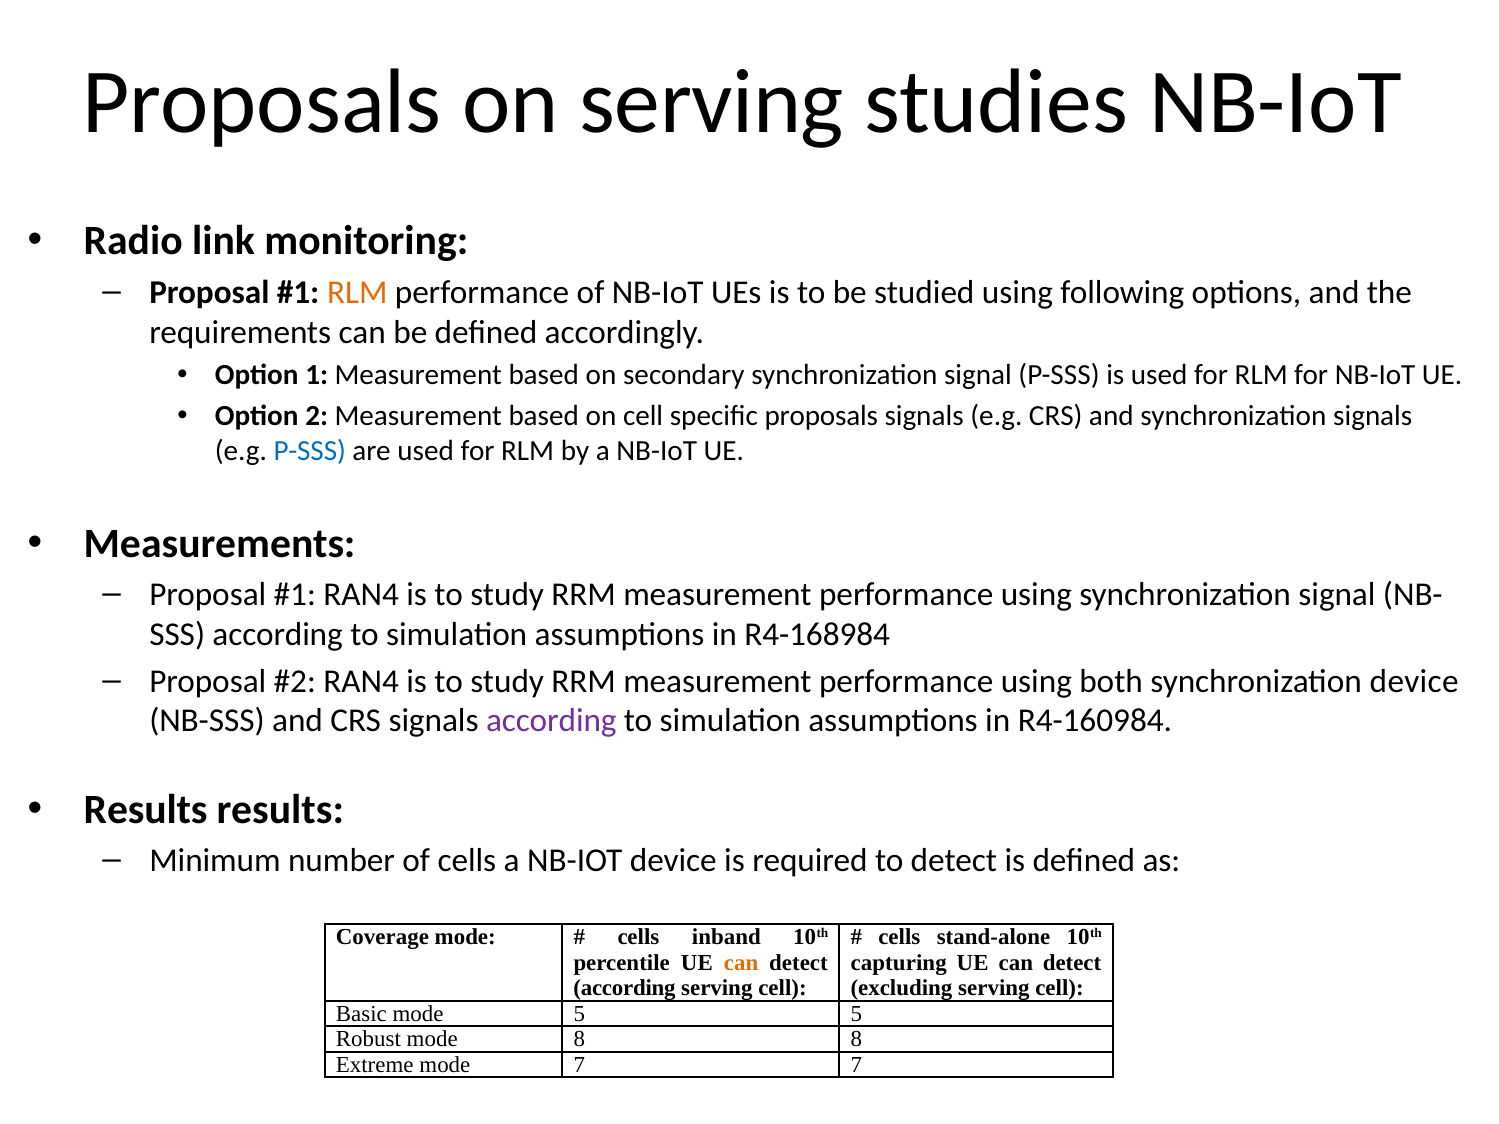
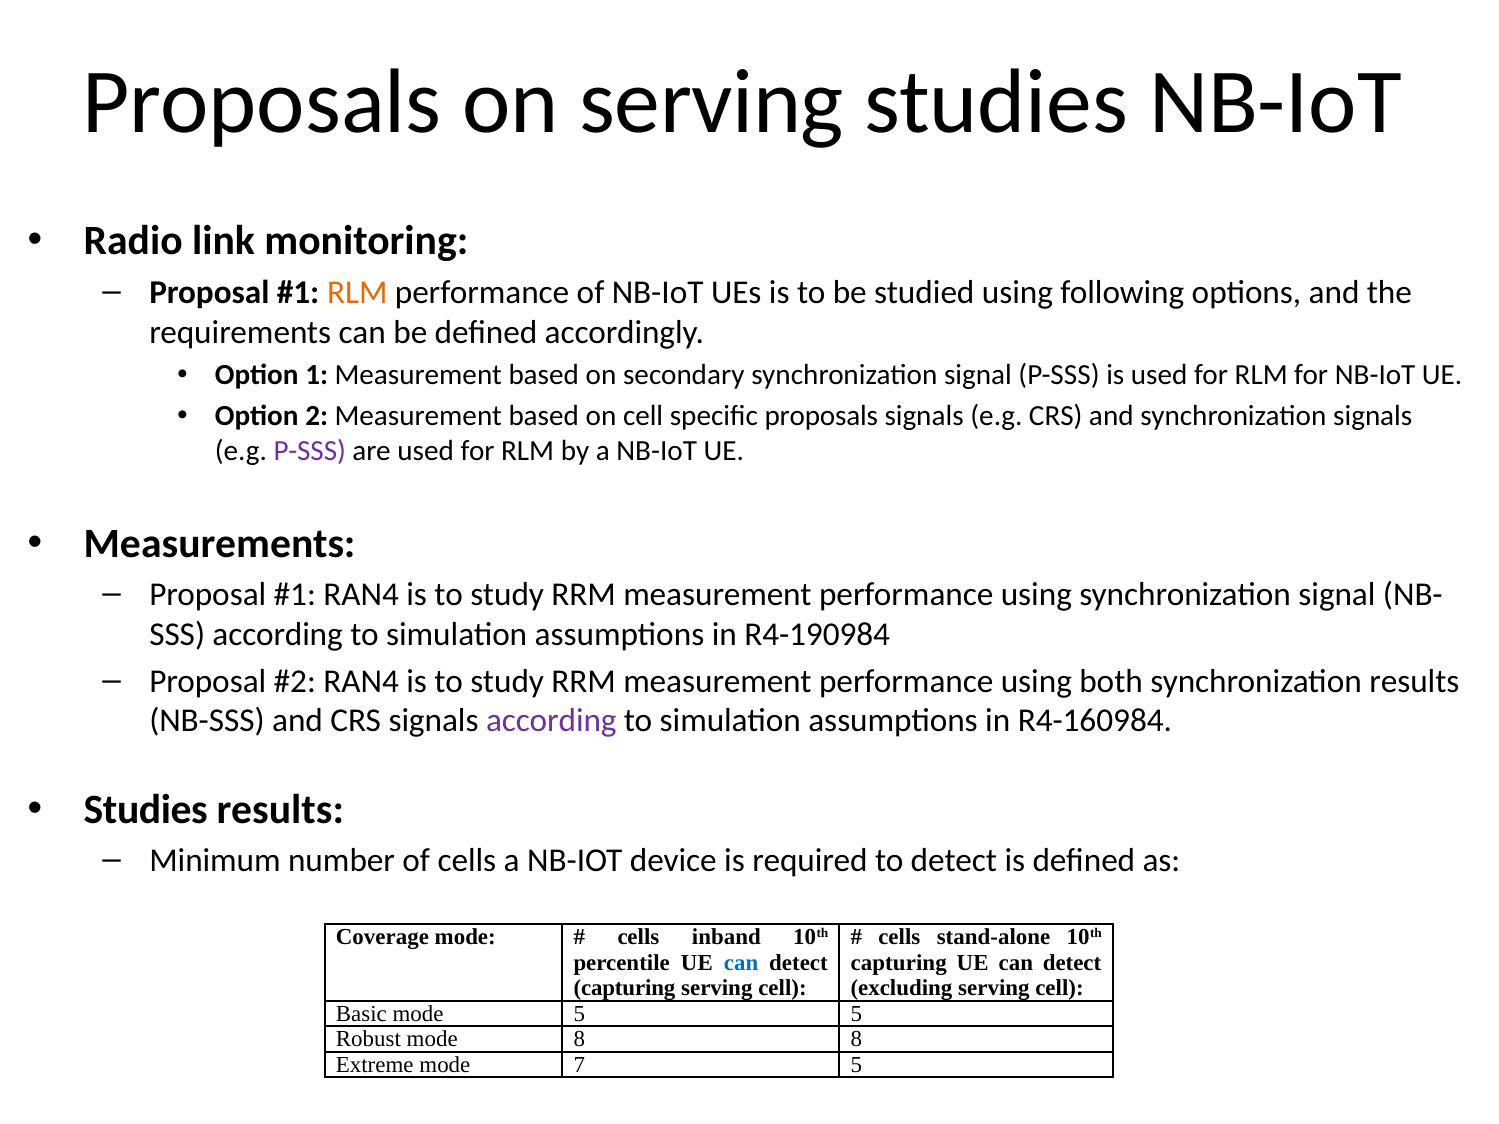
P-SSS at (310, 451) colour: blue -> purple
R4-168984: R4-168984 -> R4-190984
synchronization device: device -> results
Results at (146, 810): Results -> Studies
can at (741, 963) colour: orange -> blue
according at (624, 988): according -> capturing
7 7: 7 -> 5
